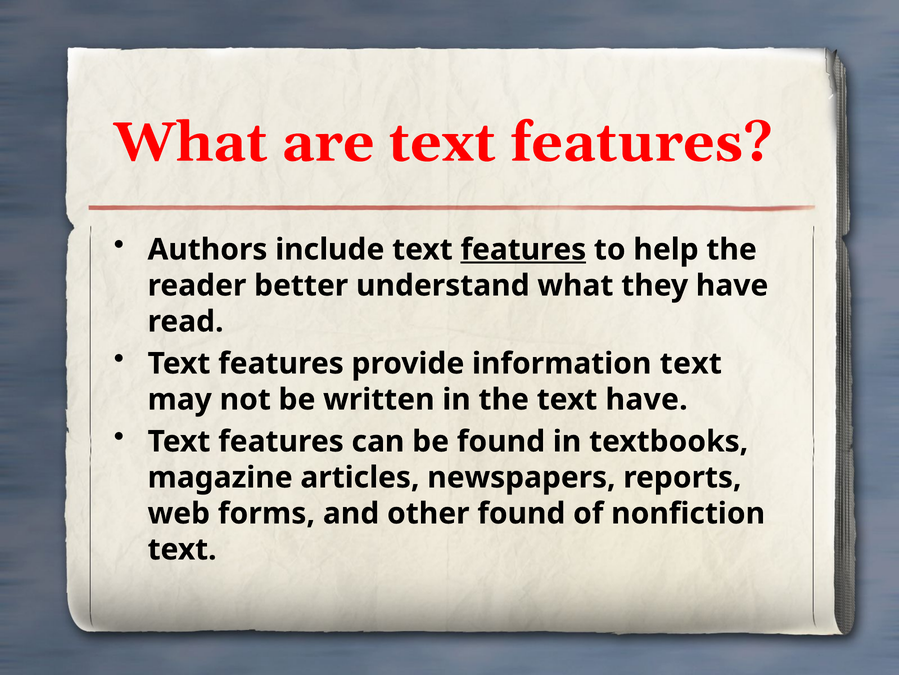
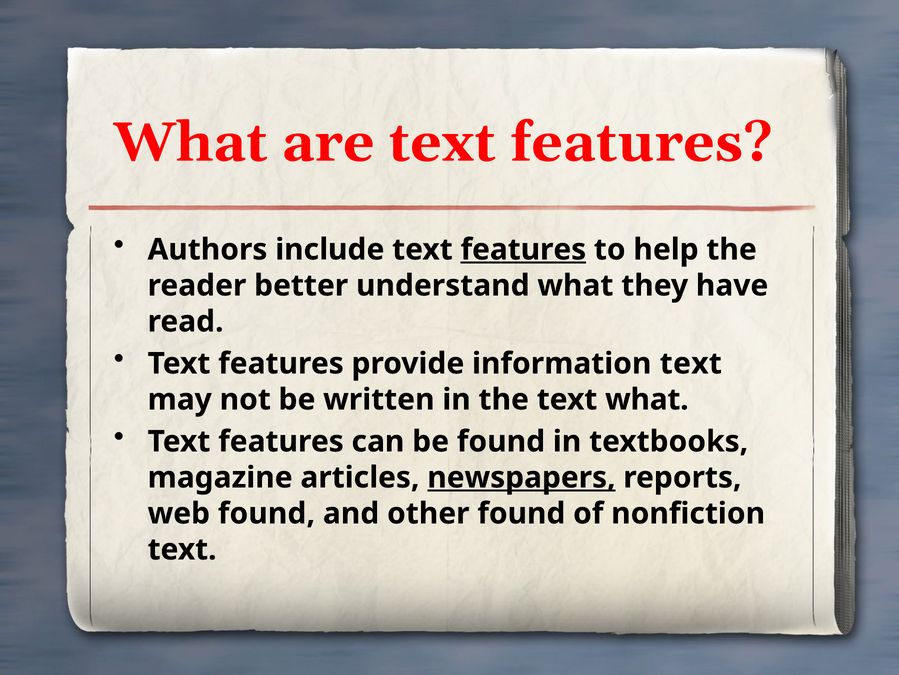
text have: have -> what
newspapers underline: none -> present
web forms: forms -> found
